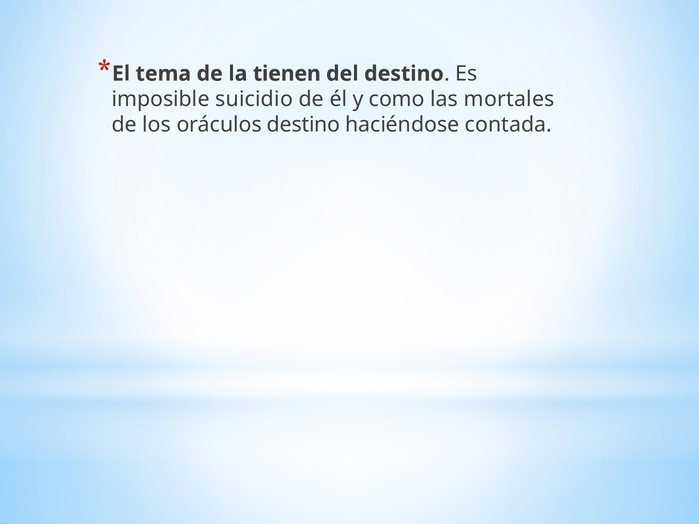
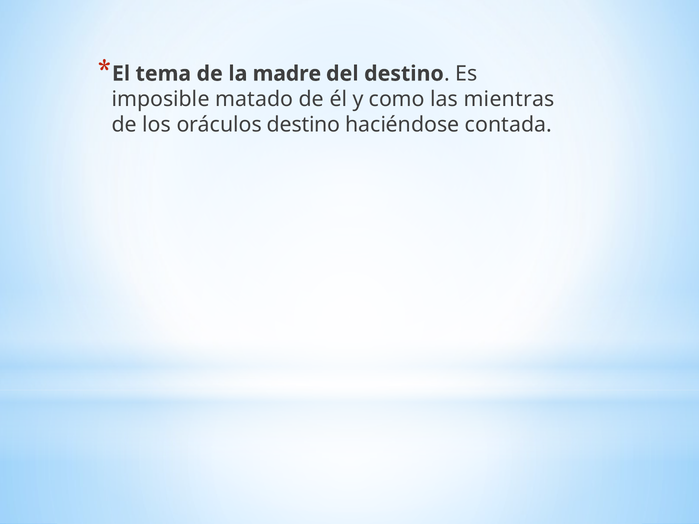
tienen: tienen -> madre
suicidio: suicidio -> matado
mortales: mortales -> mientras
